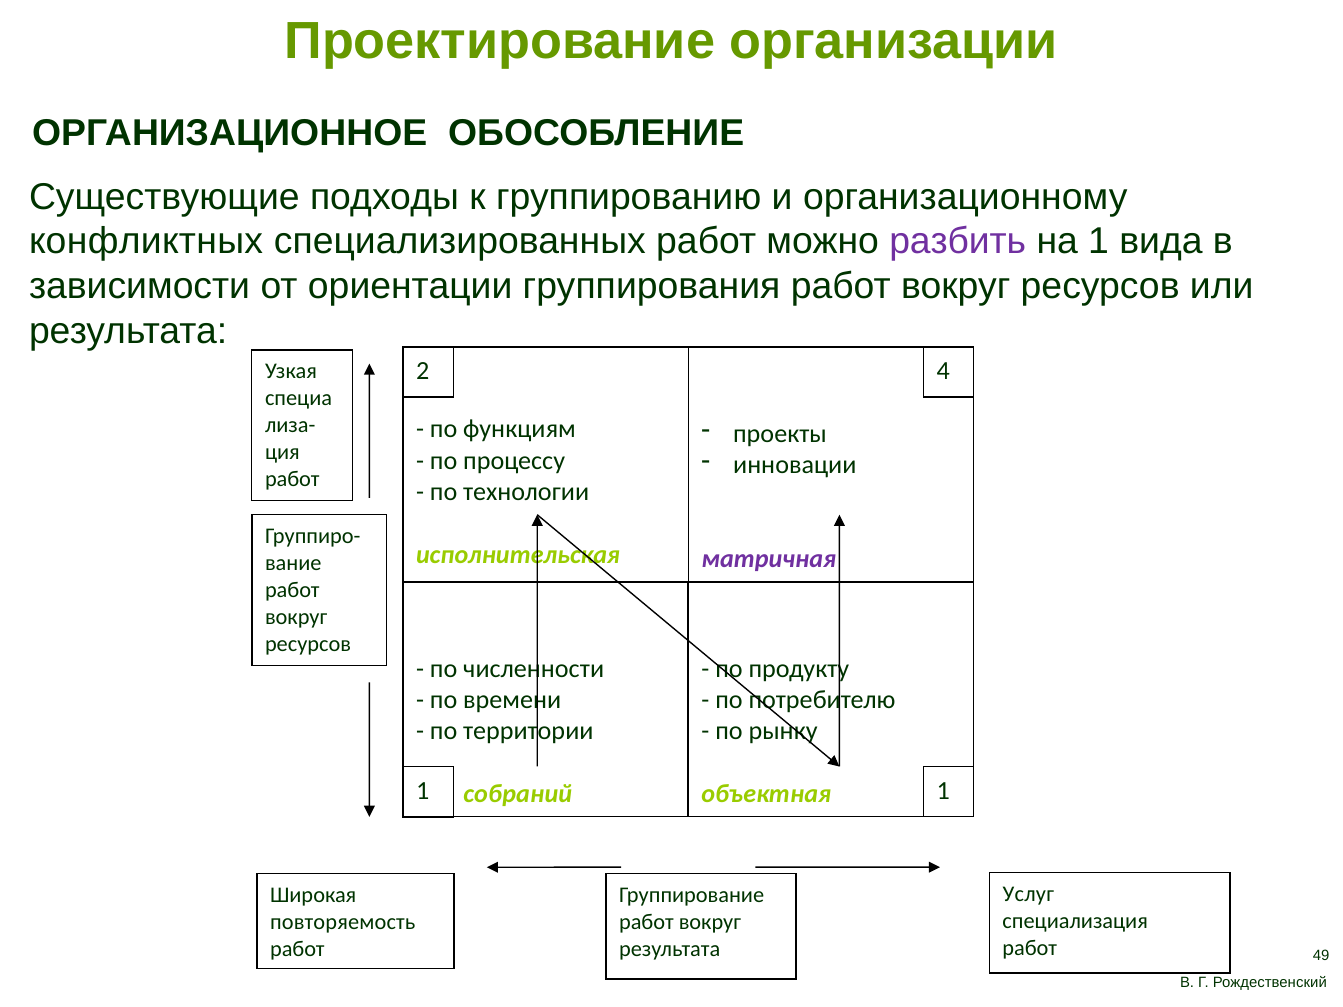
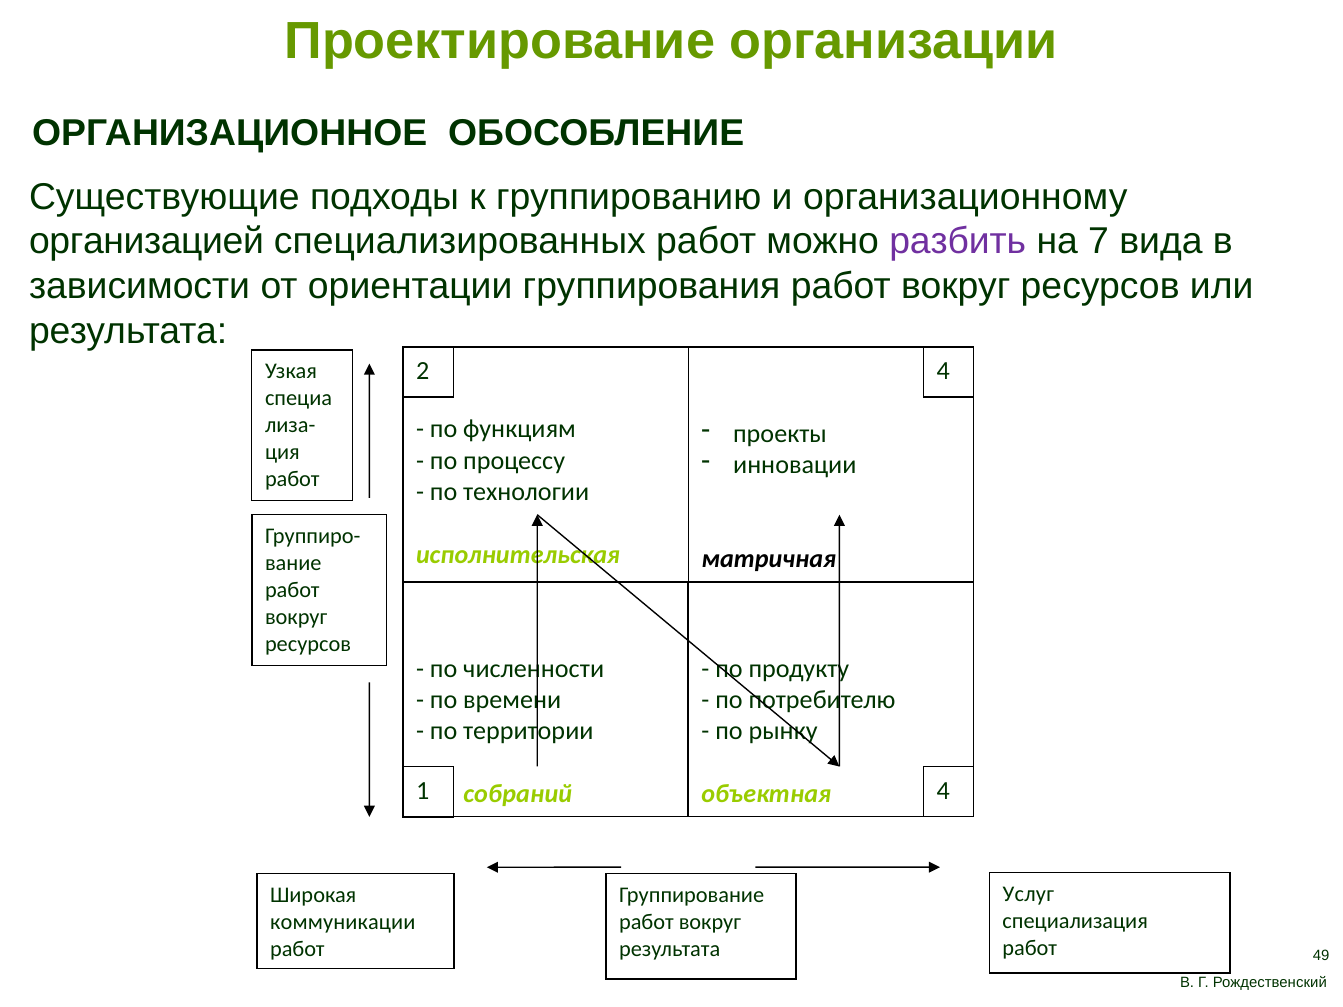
конфликтных: конфликтных -> организацией
на 1: 1 -> 7
матричная colour: purple -> black
1 1: 1 -> 4
повторяемость: повторяемость -> коммуникации
